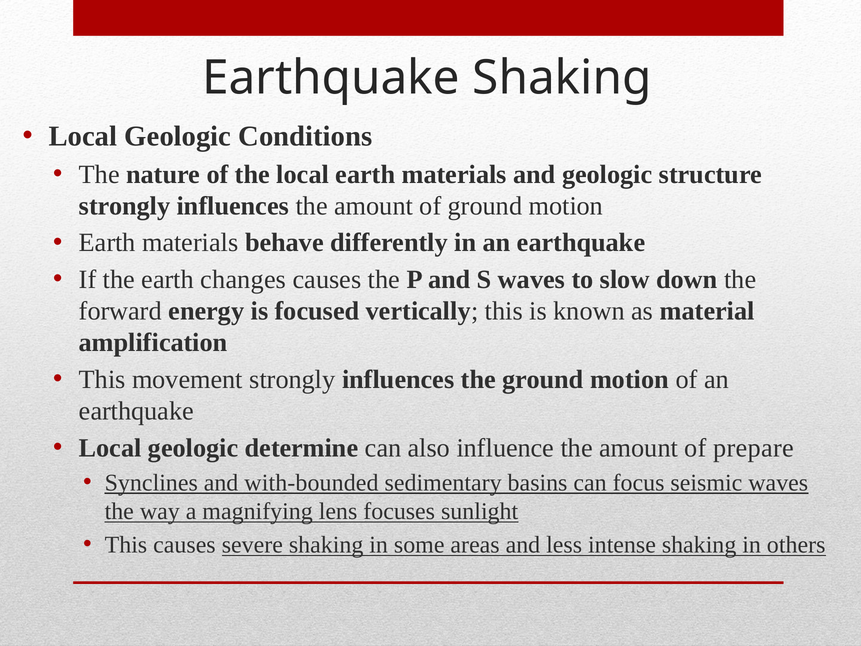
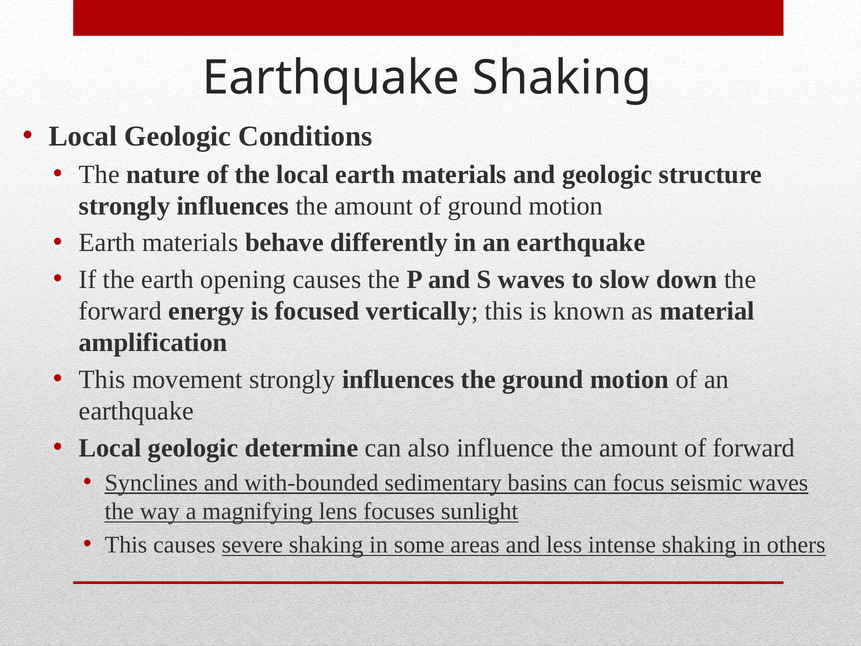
changes: changes -> opening
of prepare: prepare -> forward
